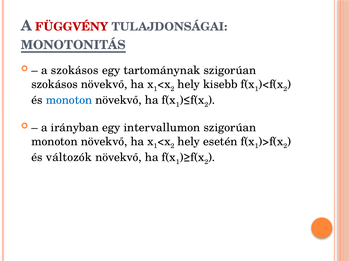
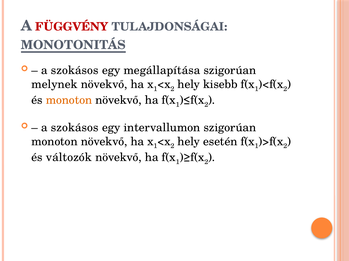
tartománynak: tartománynak -> megállapítása
szokásos at (55, 85): szokásos -> melynek
monoton at (69, 100) colour: blue -> orange
irányban at (75, 128): irányban -> szokásos
